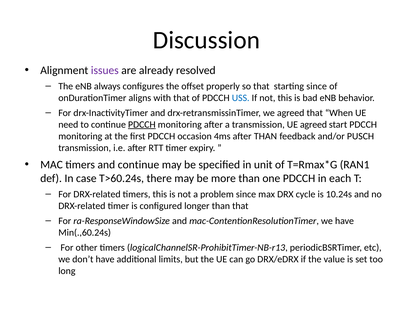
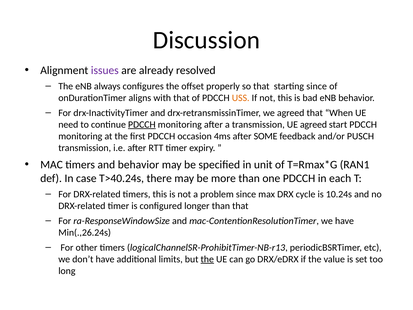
USS colour: blue -> orange
after THAN: THAN -> SOME
and continue: continue -> behavior
T>60.24s: T>60.24s -> T>40.24s
Min(.,60.24s: Min(.,60.24s -> Min(.,26.24s
the at (207, 259) underline: none -> present
